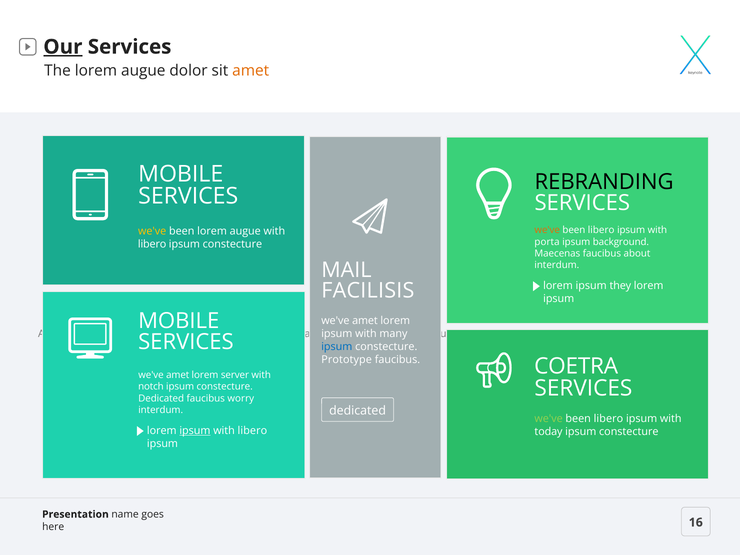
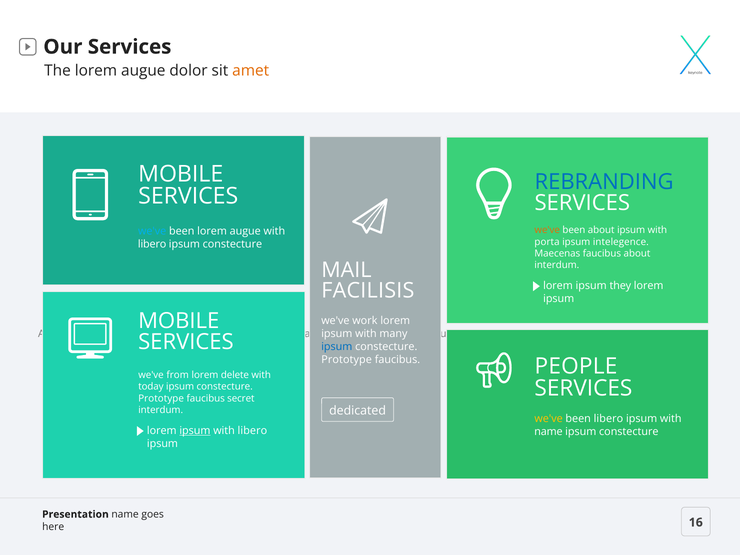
Our underline: present -> none
REBRANDING colour: black -> blue
libero at (601, 230): libero -> about
we've at (152, 231) colour: yellow -> light blue
ipsum background: background -> intelegence
amet at (365, 321): amet -> work
COETRA: COETRA -> PEOPLE
amet at (178, 375): amet -> from
lorem server: server -> delete
notch: notch -> today
Dedicated at (161, 398): Dedicated -> Prototype
worry: worry -> secret
we've at (549, 419) colour: light green -> yellow
today at (548, 432): today -> name
